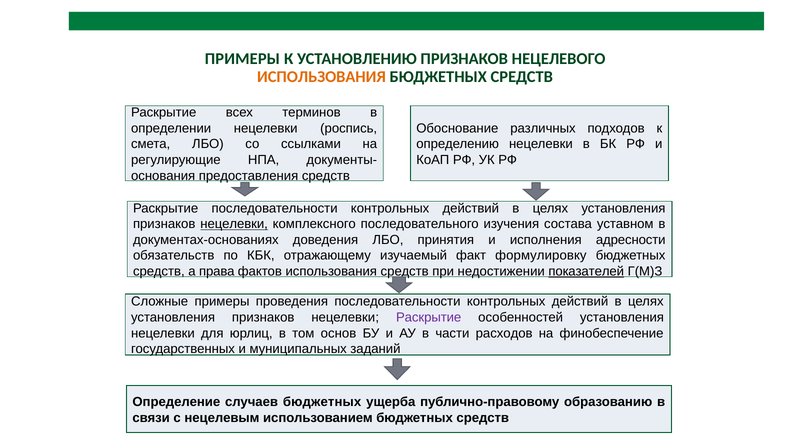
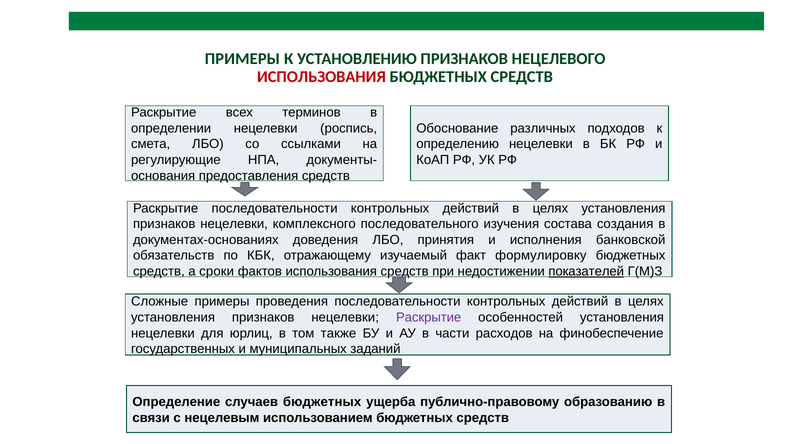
ИСПОЛЬЗОВАНИЯ at (321, 77) colour: orange -> red
нецелевки at (234, 224) underline: present -> none
уставном: уставном -> создания
адресности: адресности -> банковской
права: права -> сроки
основ: основ -> также
